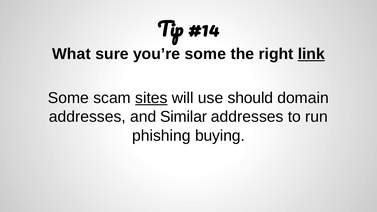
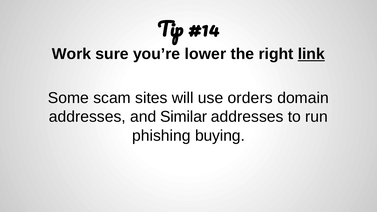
What: What -> Work
you’re some: some -> lower
sites underline: present -> none
should: should -> orders
